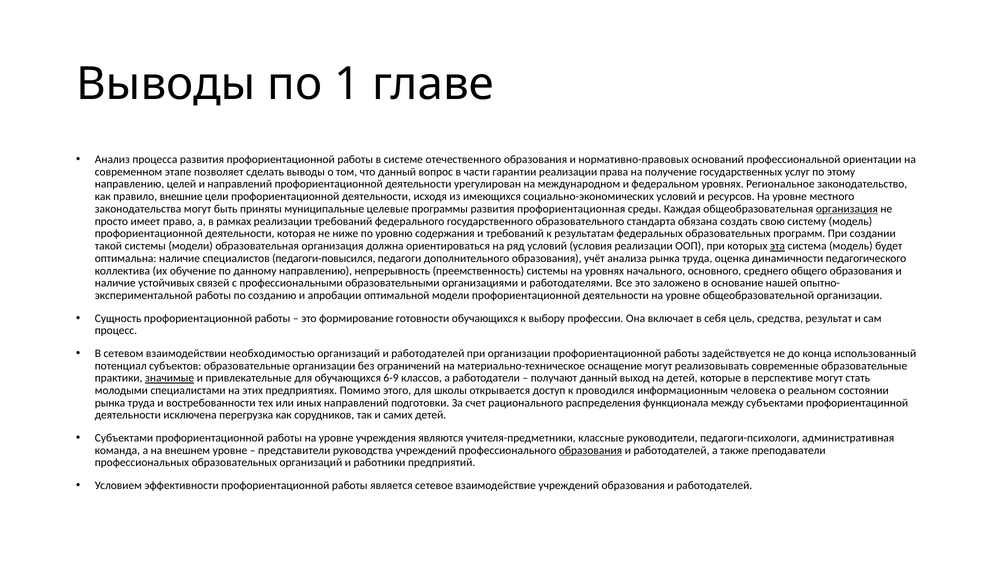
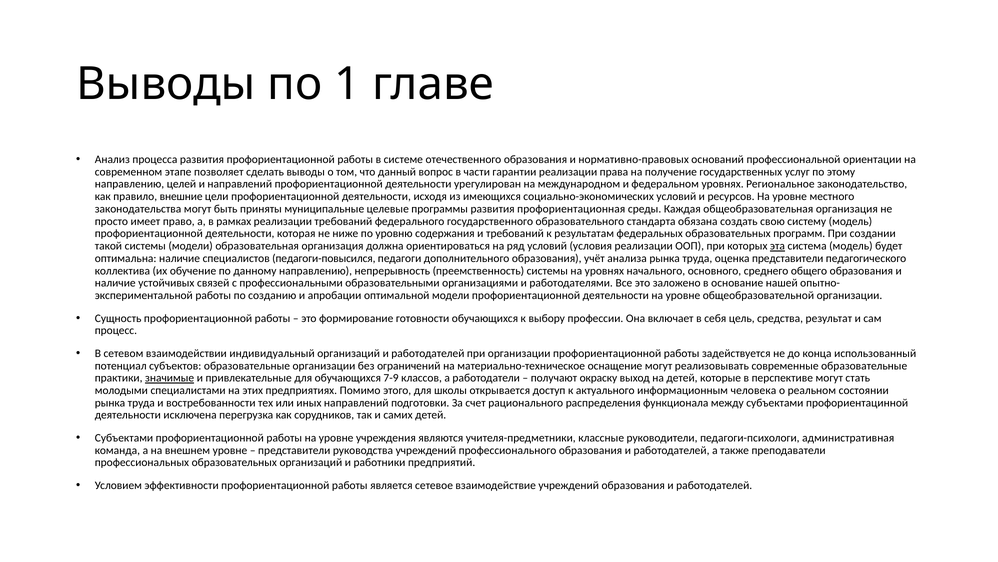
организация at (847, 209) underline: present -> none
оценка динамичности: динамичности -> представители
необходимостью: необходимостью -> индивидуальный
6-9: 6-9 -> 7-9
получают данный: данный -> окраску
проводился: проводился -> актуального
образования at (591, 450) underline: present -> none
